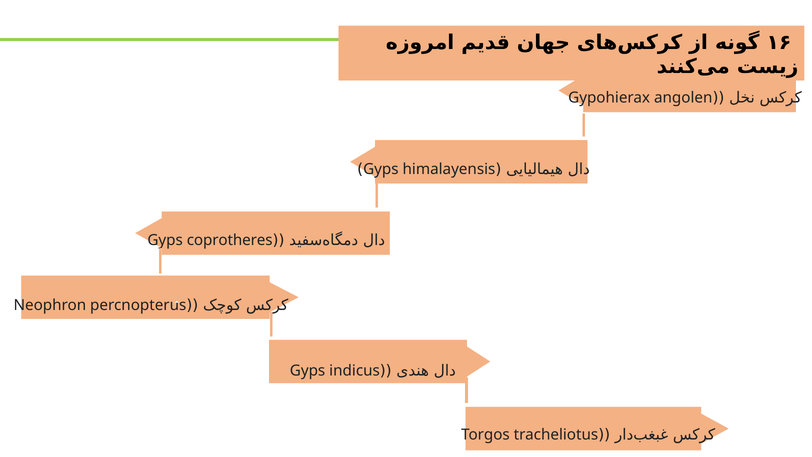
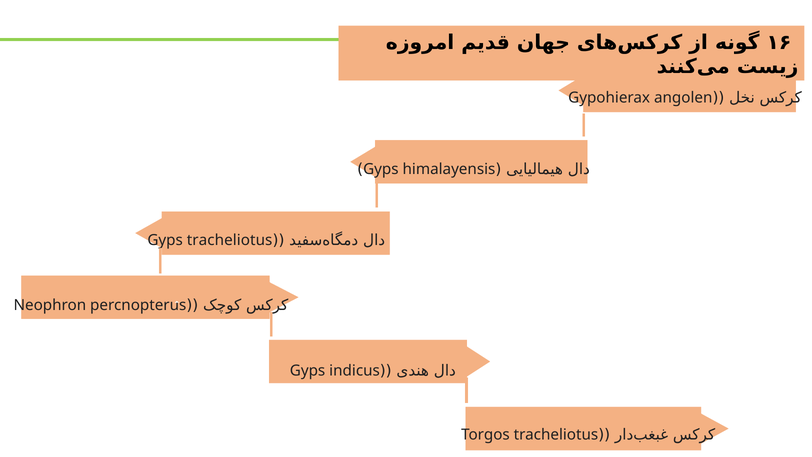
Gyps coprotheres: coprotheres -> tracheliotus
